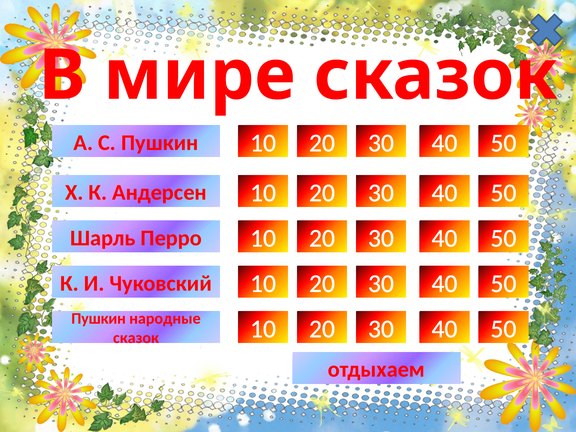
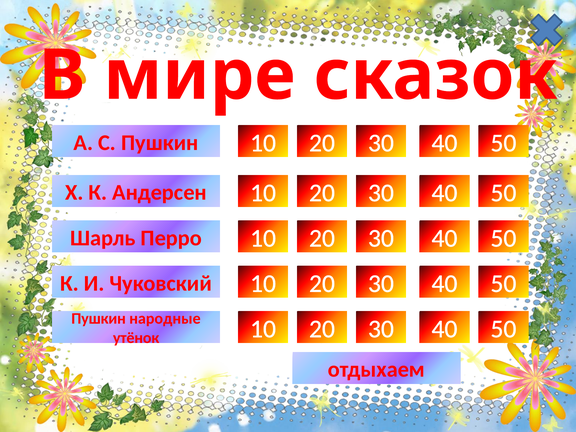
сказок at (136, 338): сказок -> утёнок
